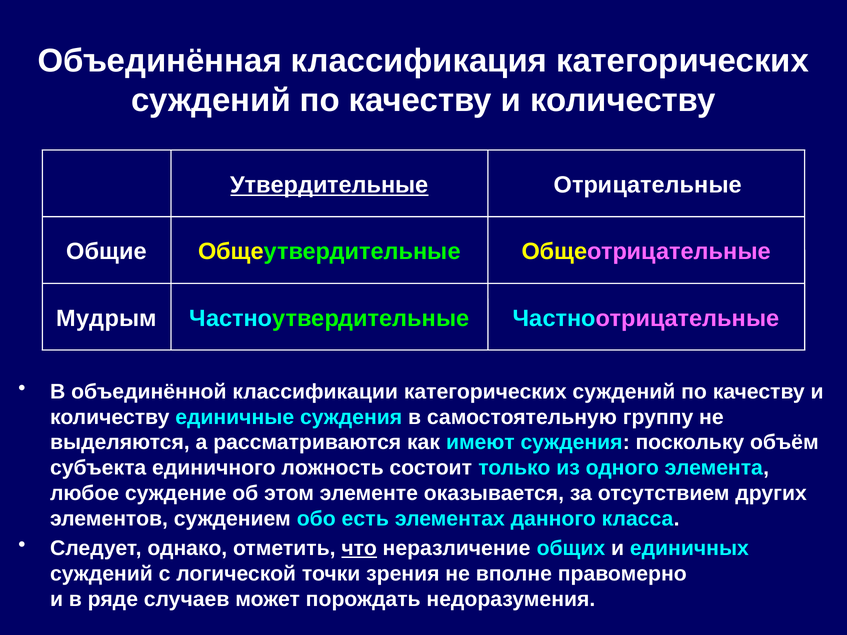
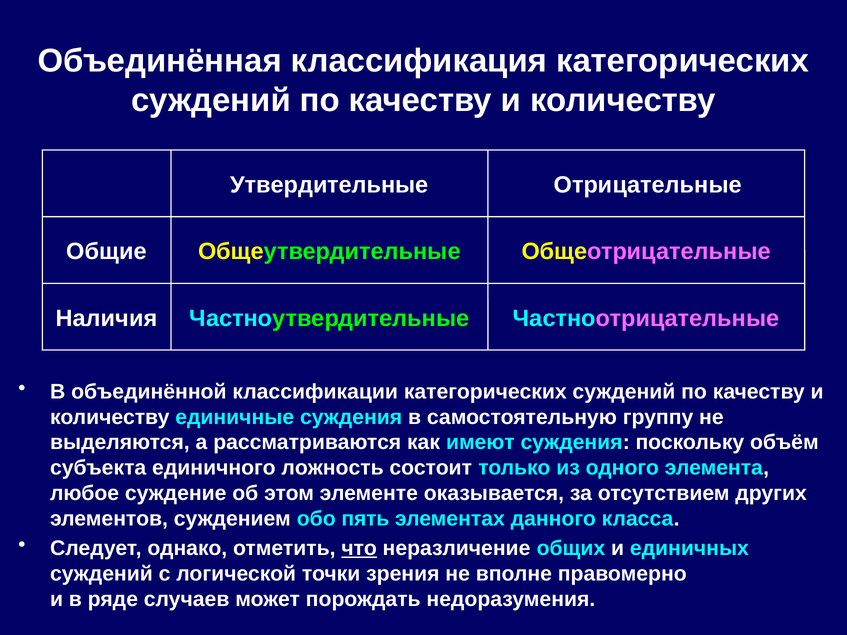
Утвердительные underline: present -> none
Мудрым: Мудрым -> Наличия
есть: есть -> пять
